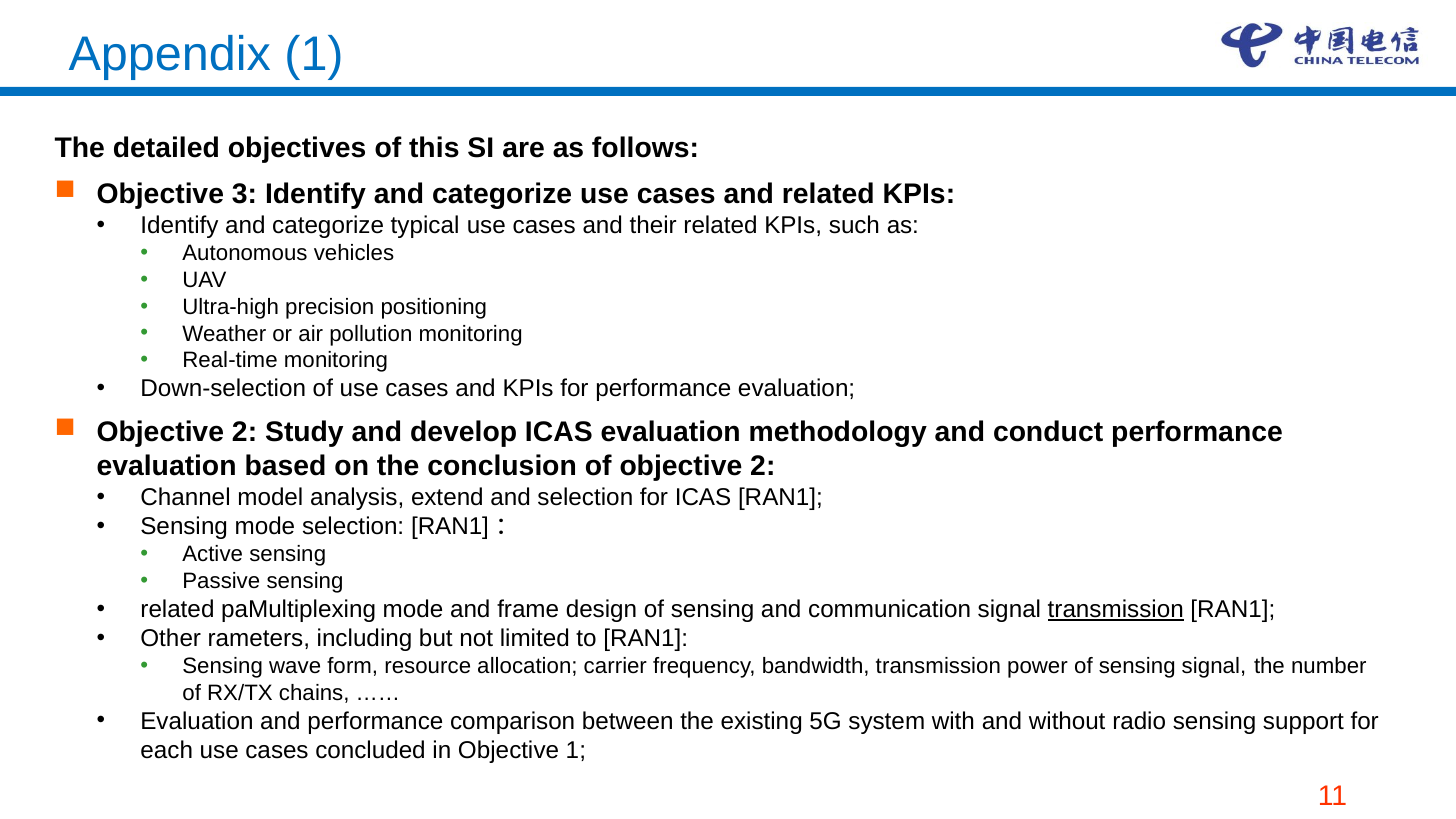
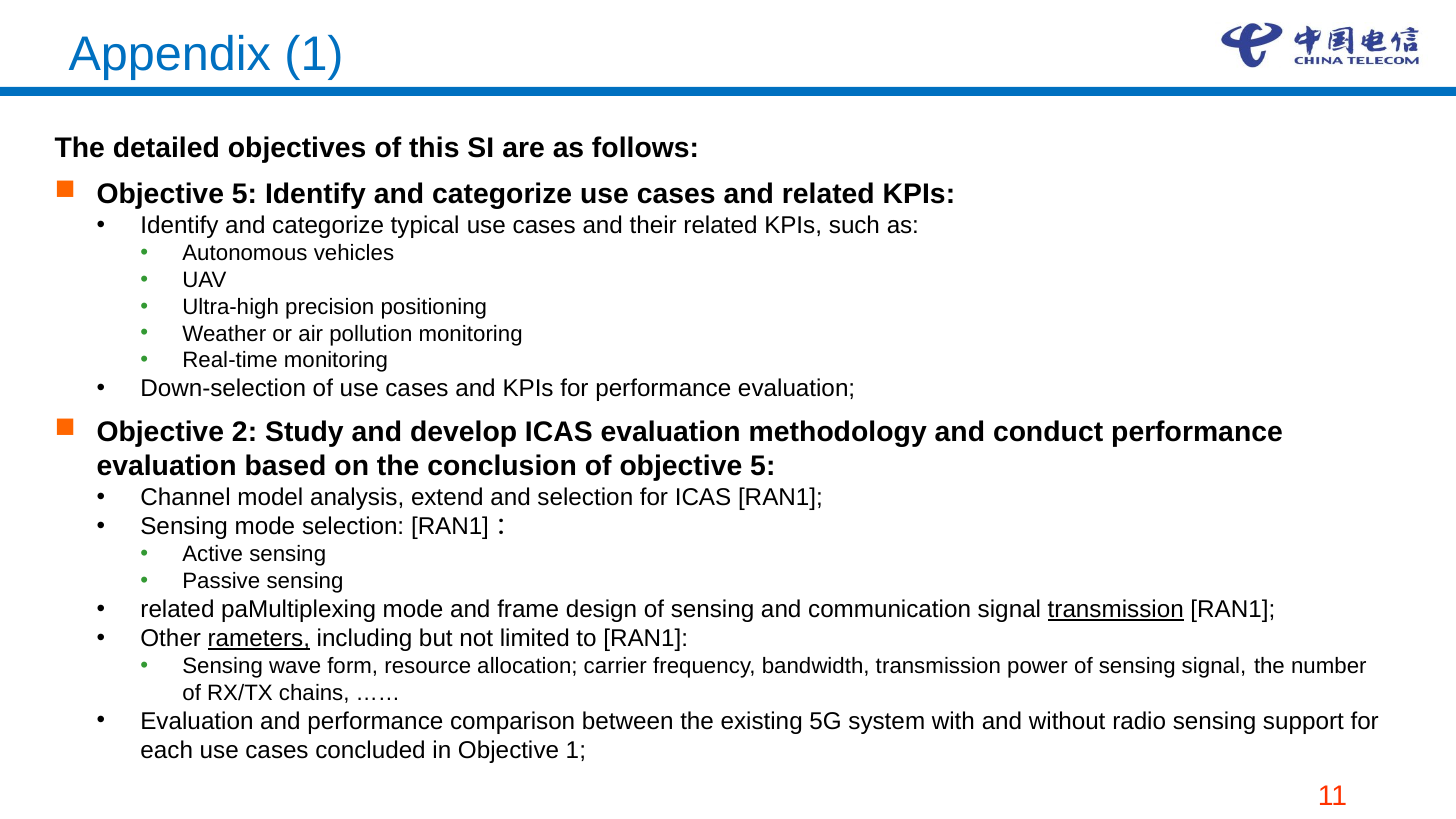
3 at (245, 195): 3 -> 5
of objective 2: 2 -> 5
rameters underline: none -> present
